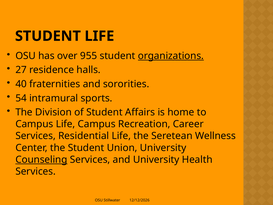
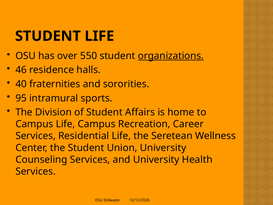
955: 955 -> 550
27: 27 -> 46
54: 54 -> 95
Counseling underline: present -> none
